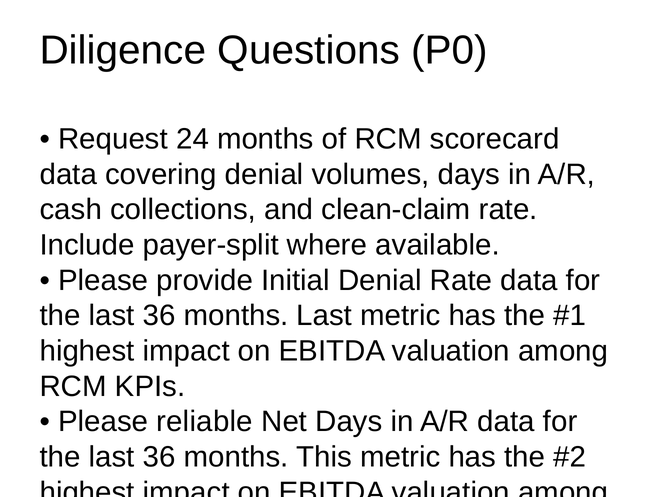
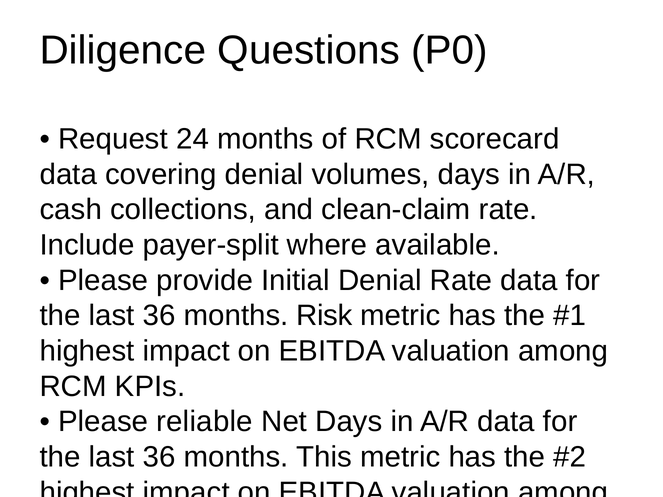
months Last: Last -> Risk
